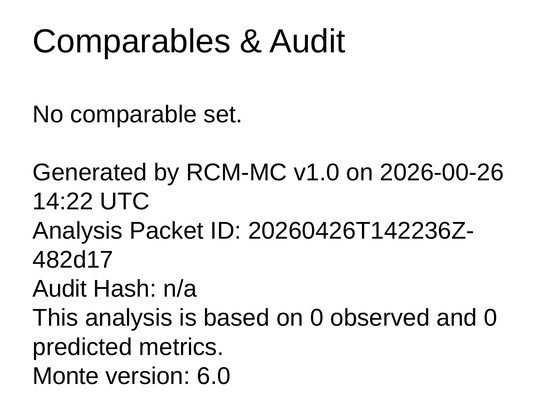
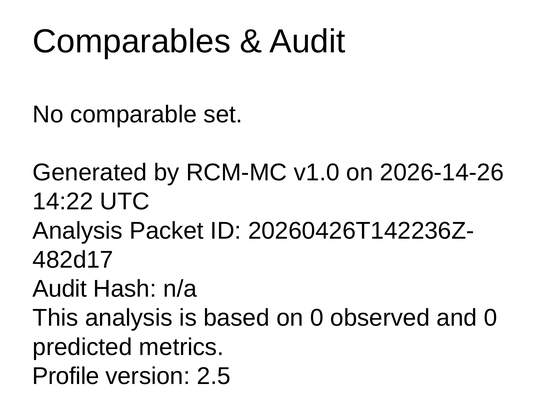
2026-00-26: 2026-00-26 -> 2026-14-26
Monte: Monte -> Profile
6.0: 6.0 -> 2.5
